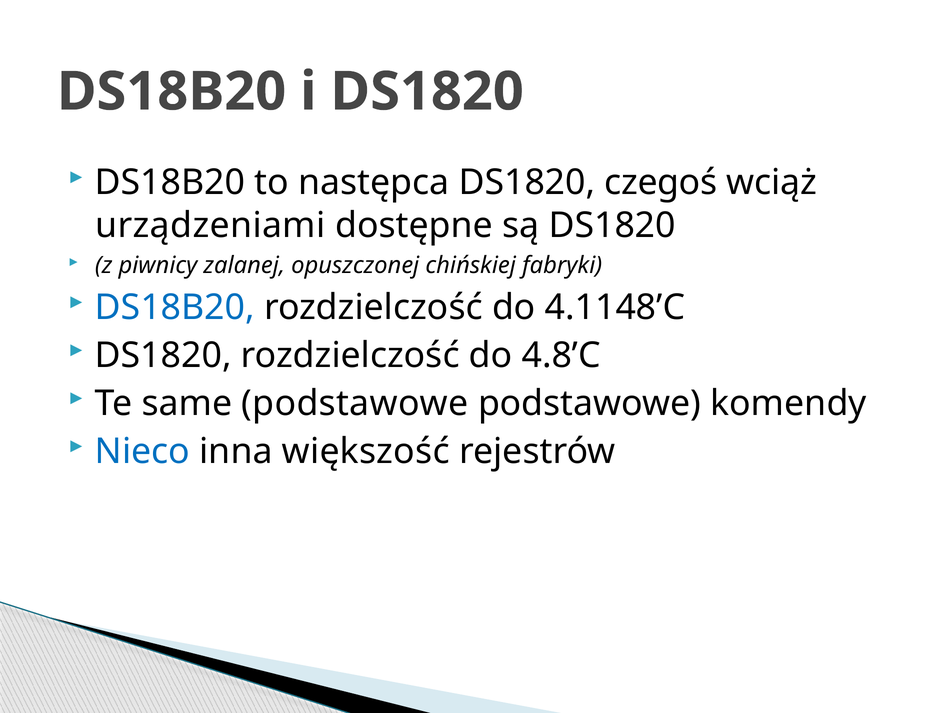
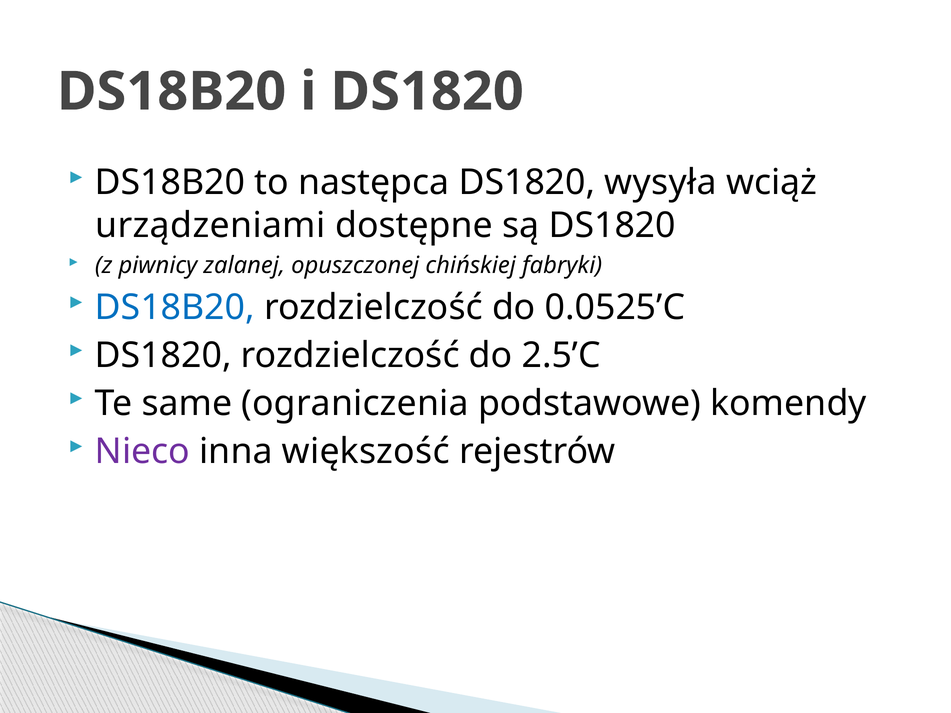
czegoś: czegoś -> wysyła
4.1148’C: 4.1148’C -> 0.0525’C
4.8’C: 4.8’C -> 2.5’C
same podstawowe: podstawowe -> ograniczenia
Nieco colour: blue -> purple
